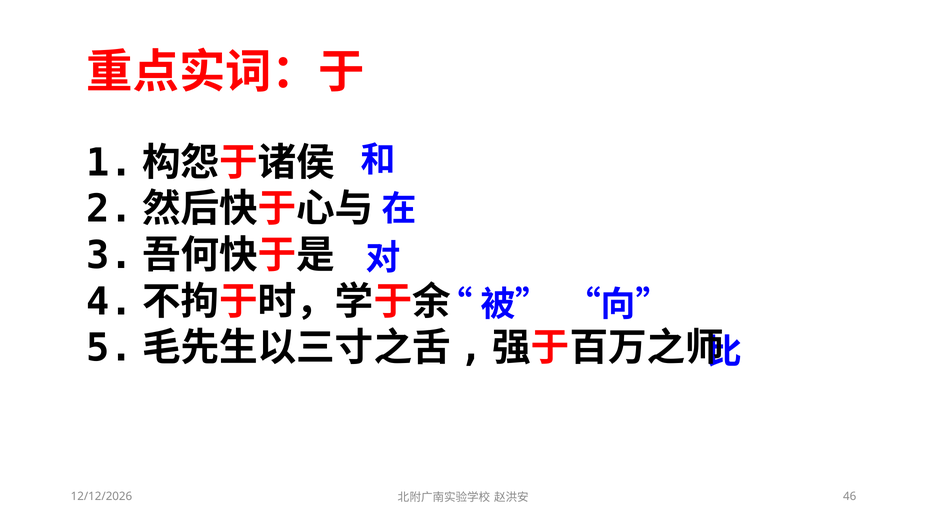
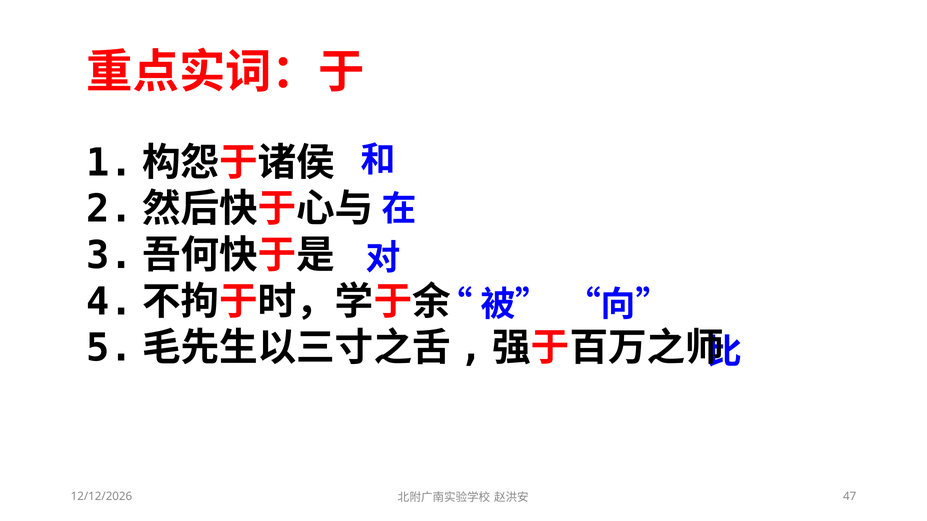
46: 46 -> 47
